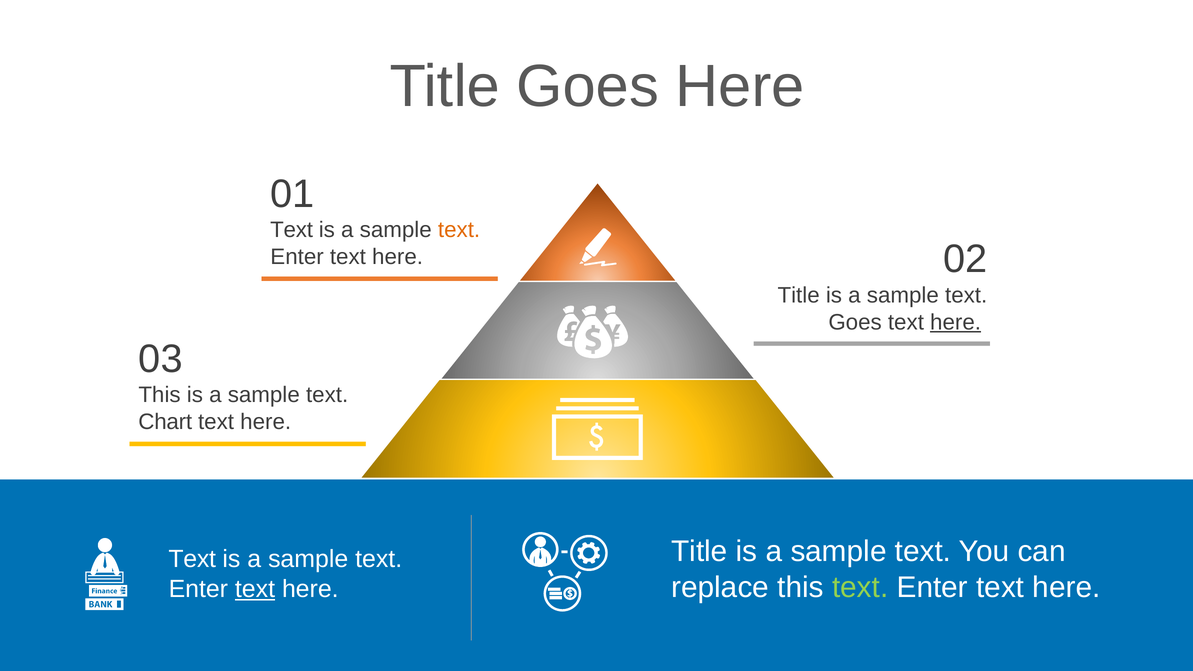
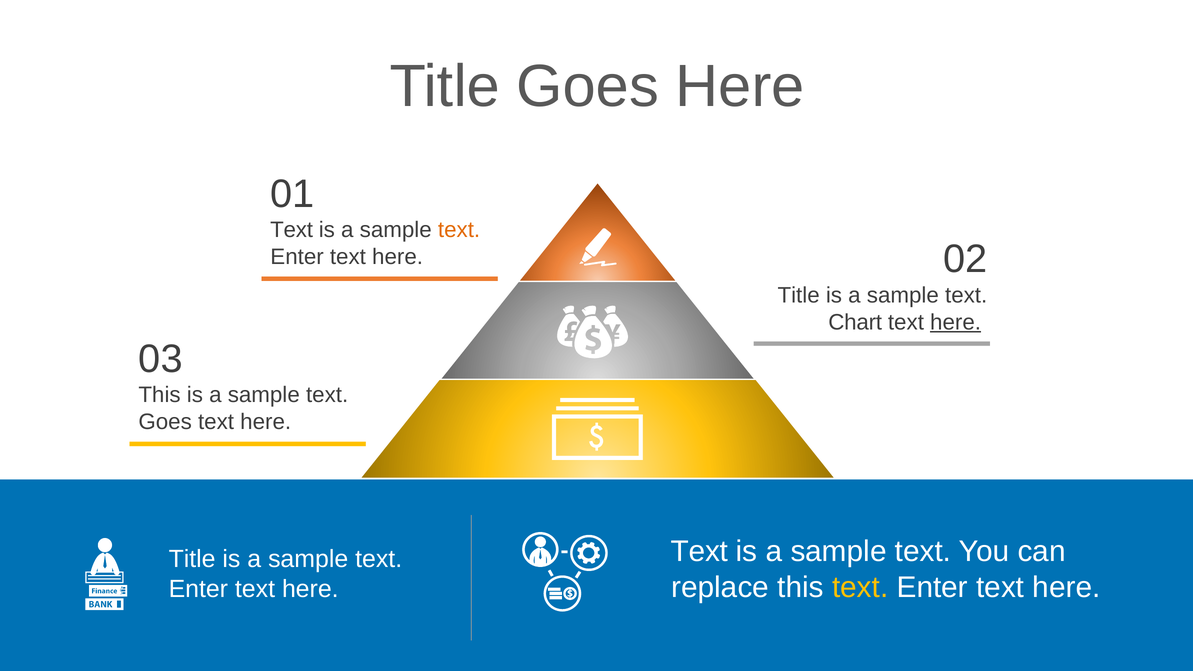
Goes at (855, 322): Goes -> Chart
Chart at (165, 422): Chart -> Goes
Title at (699, 552): Title -> Text
Text at (192, 559): Text -> Title
text at (860, 587) colour: light green -> yellow
text at (255, 589) underline: present -> none
